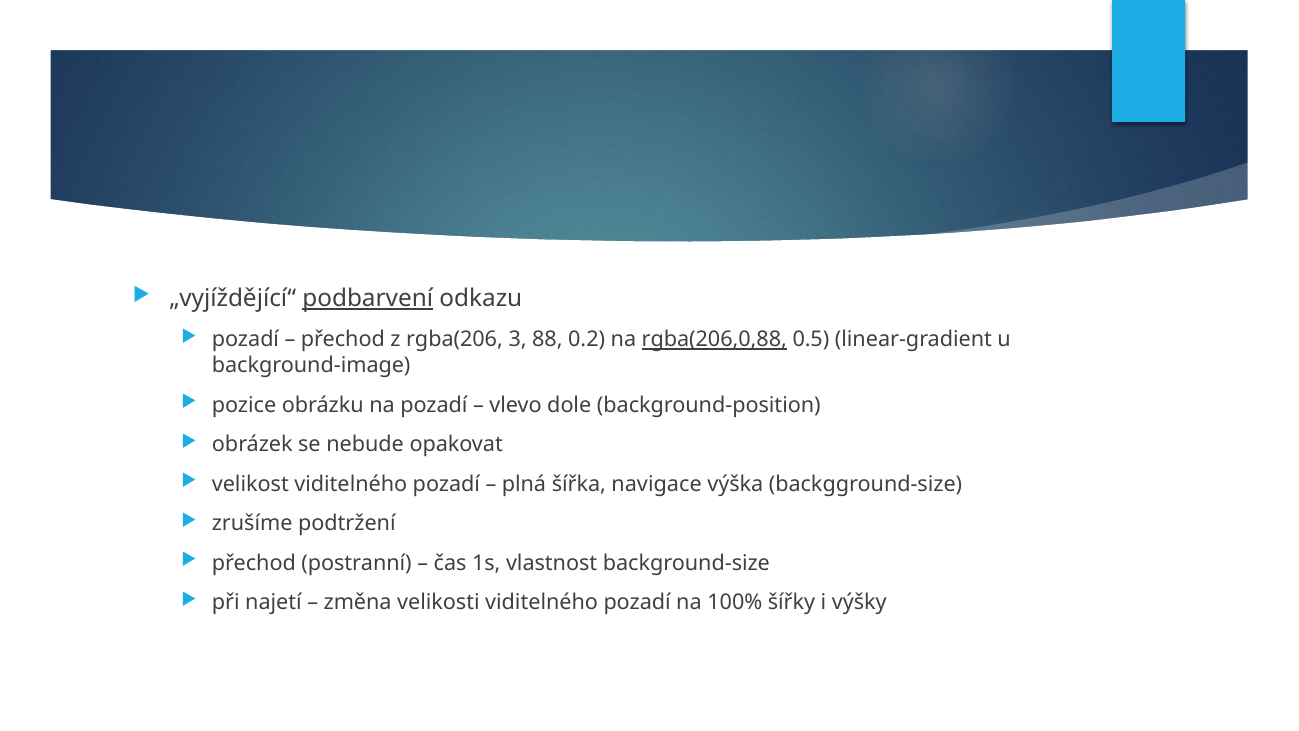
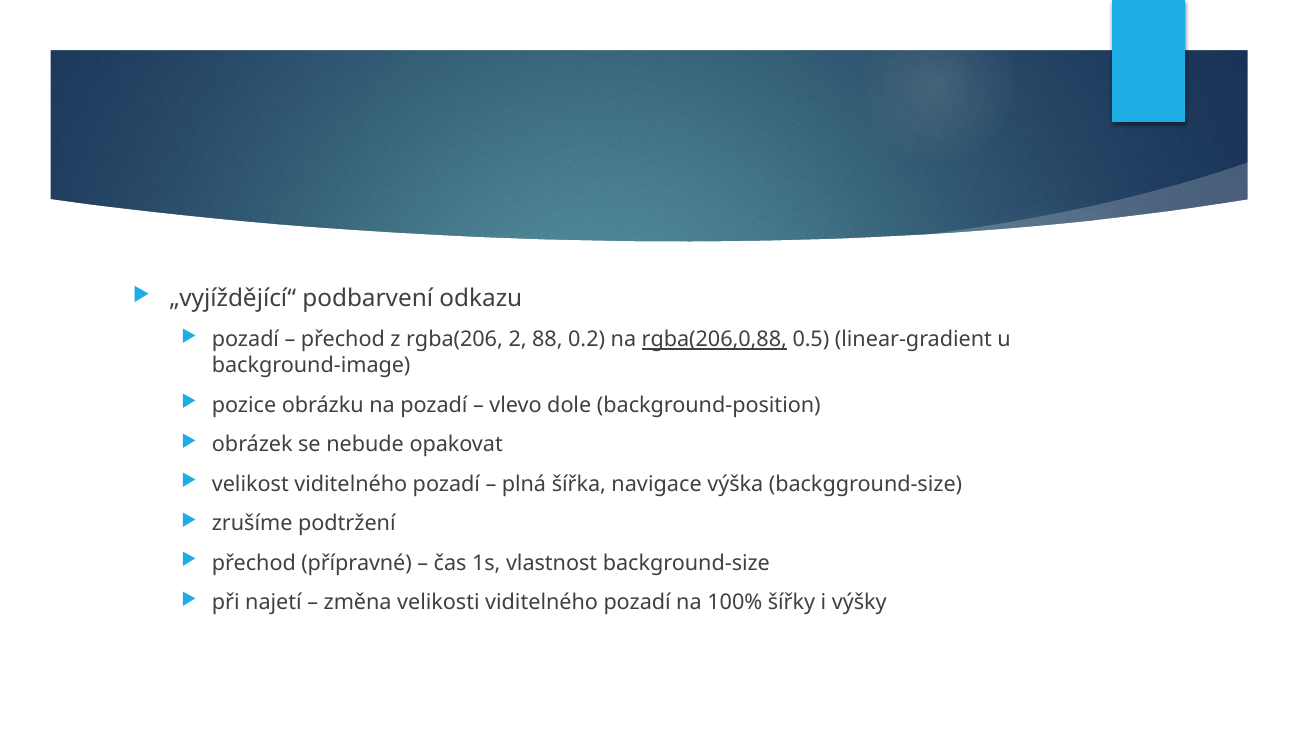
podbarvení underline: present -> none
3: 3 -> 2
postranní: postranní -> přípravné
